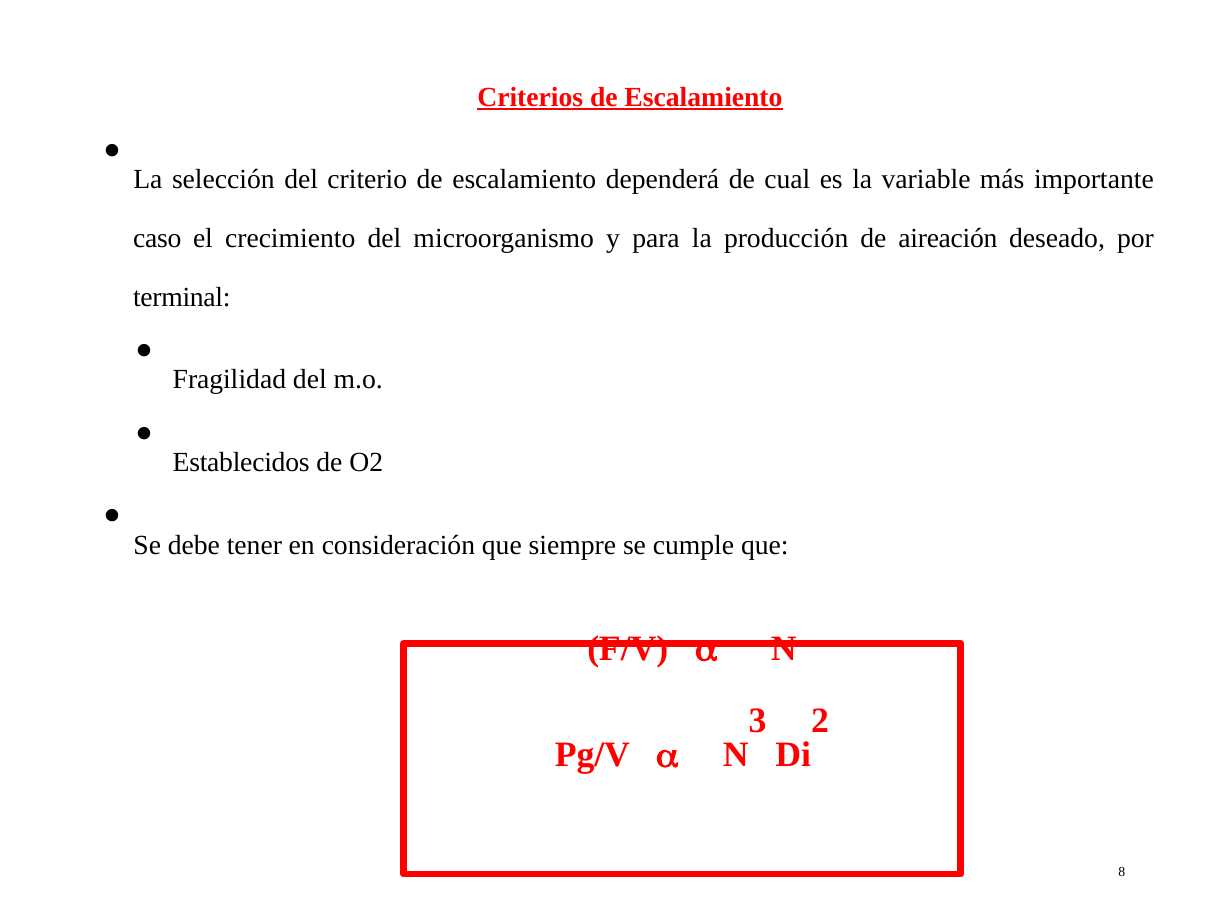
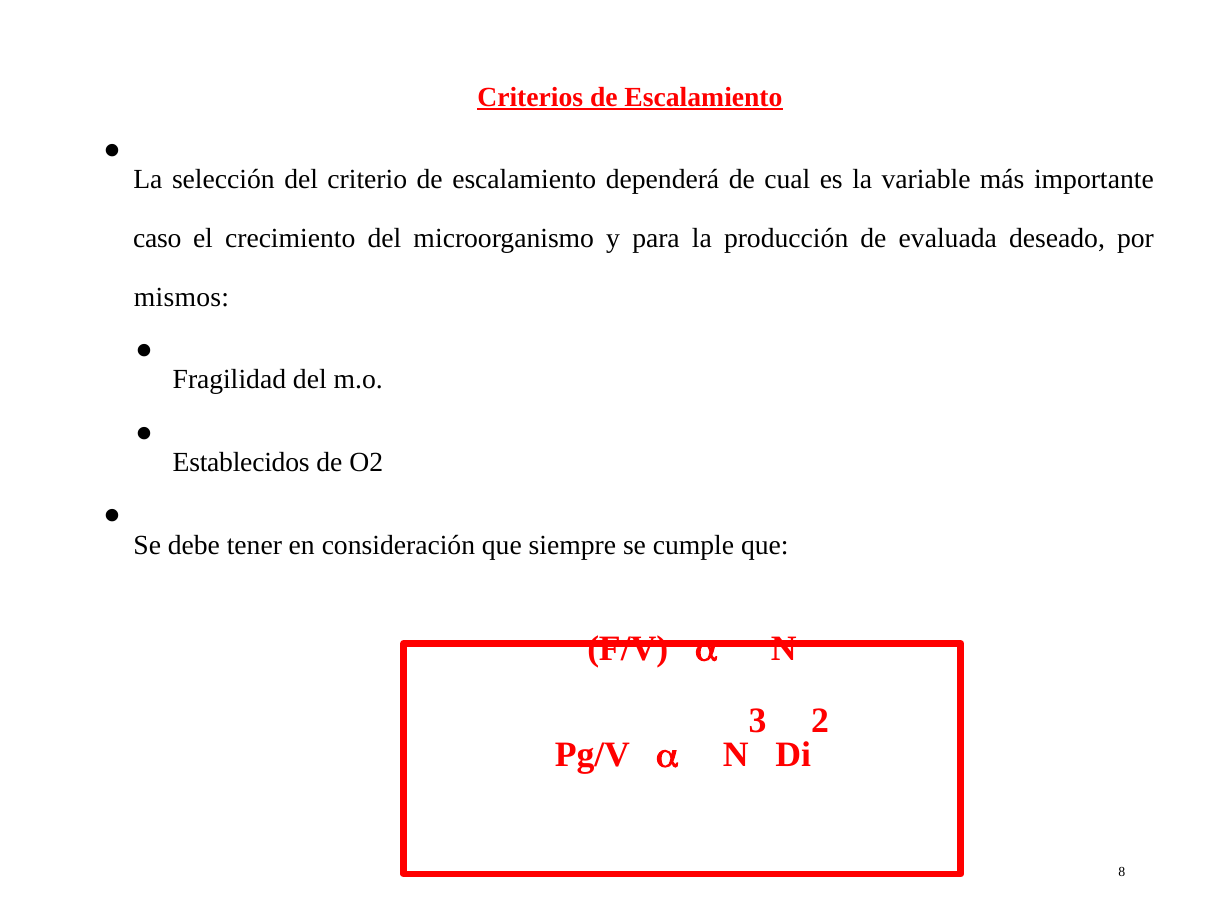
aireación: aireación -> evaluada
terminal: terminal -> mismos
